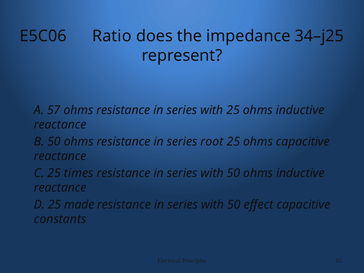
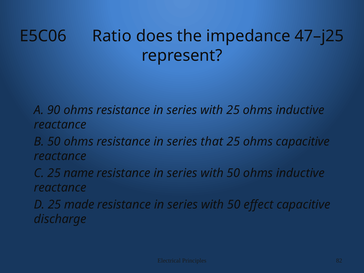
34–j25: 34–j25 -> 47–j25
57: 57 -> 90
root: root -> that
times: times -> name
constants: constants -> discharge
